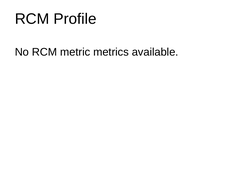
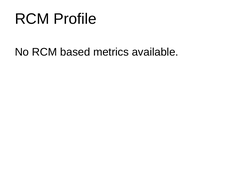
metric: metric -> based
